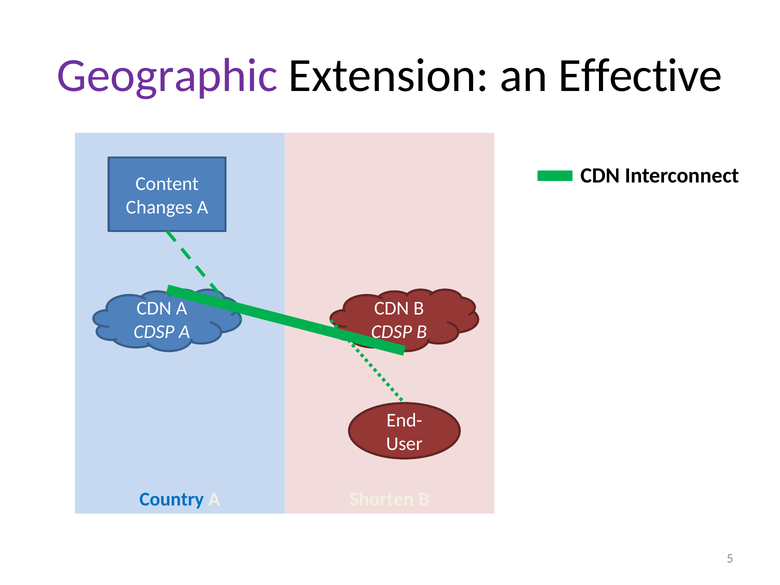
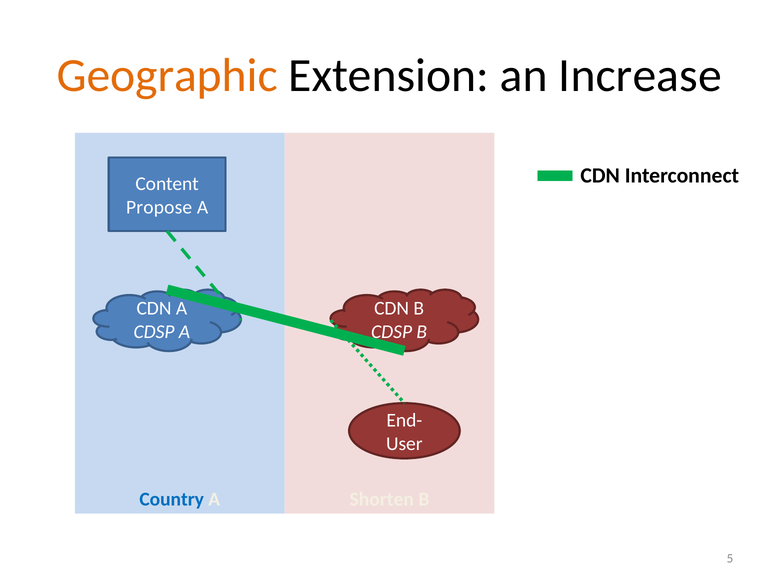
Geographic colour: purple -> orange
Effective: Effective -> Increase
Changes: Changes -> Propose
